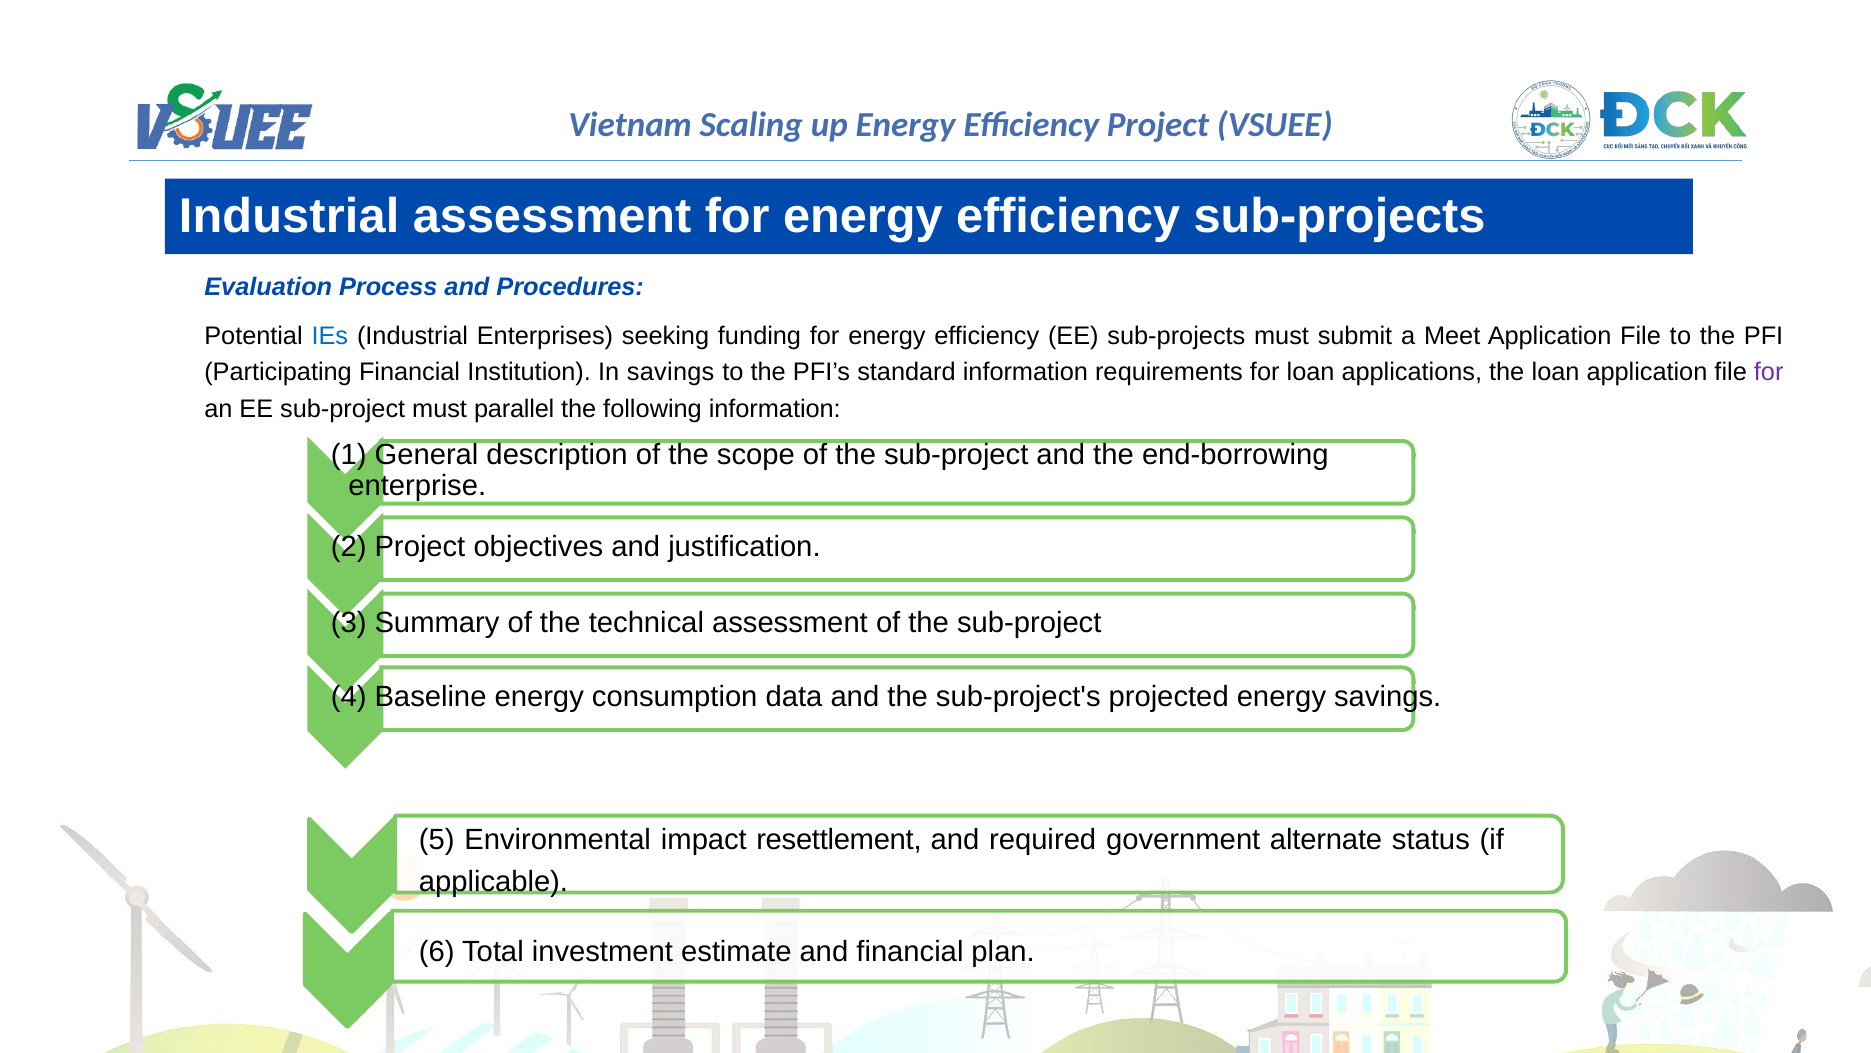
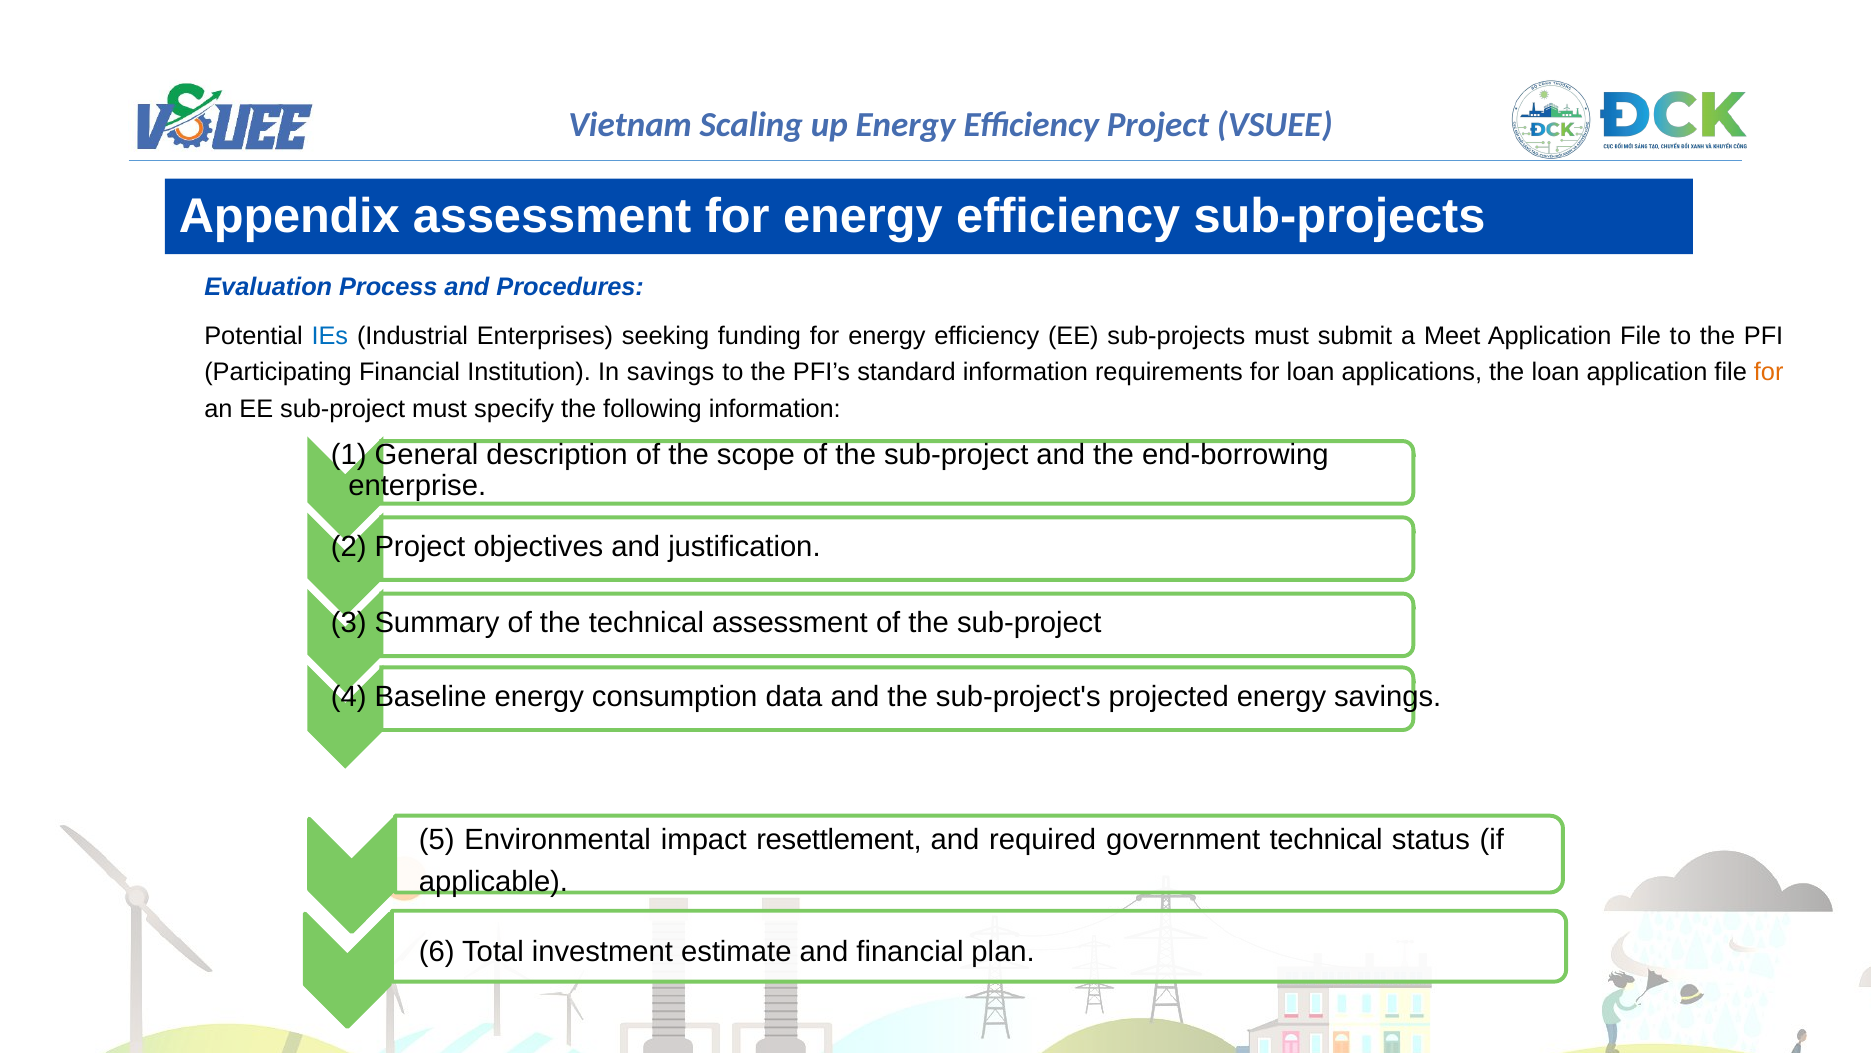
Industrial at (289, 216): Industrial -> Appendix
for at (1769, 372) colour: purple -> orange
parallel: parallel -> specify
government alternate: alternate -> technical
